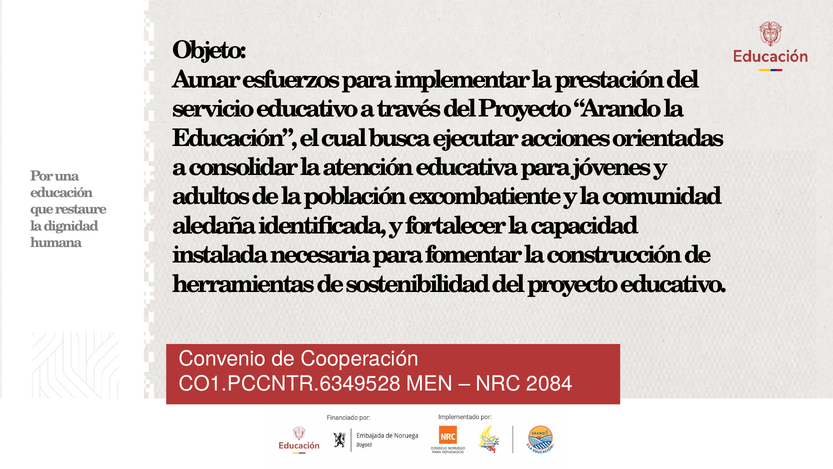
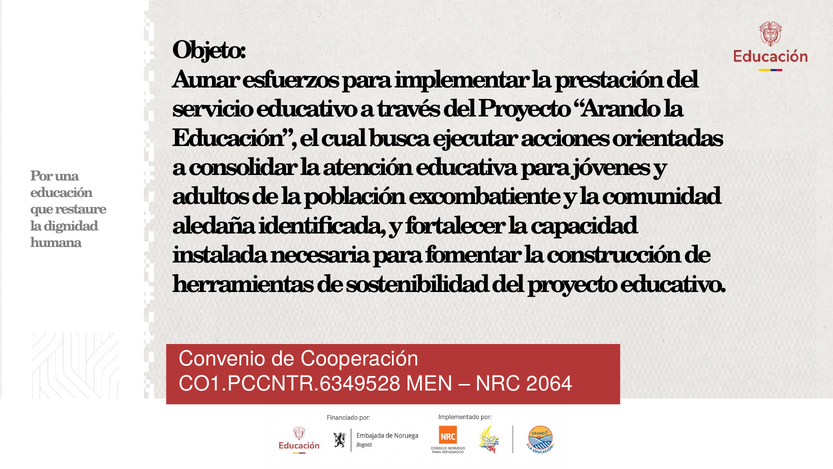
2084: 2084 -> 2064
